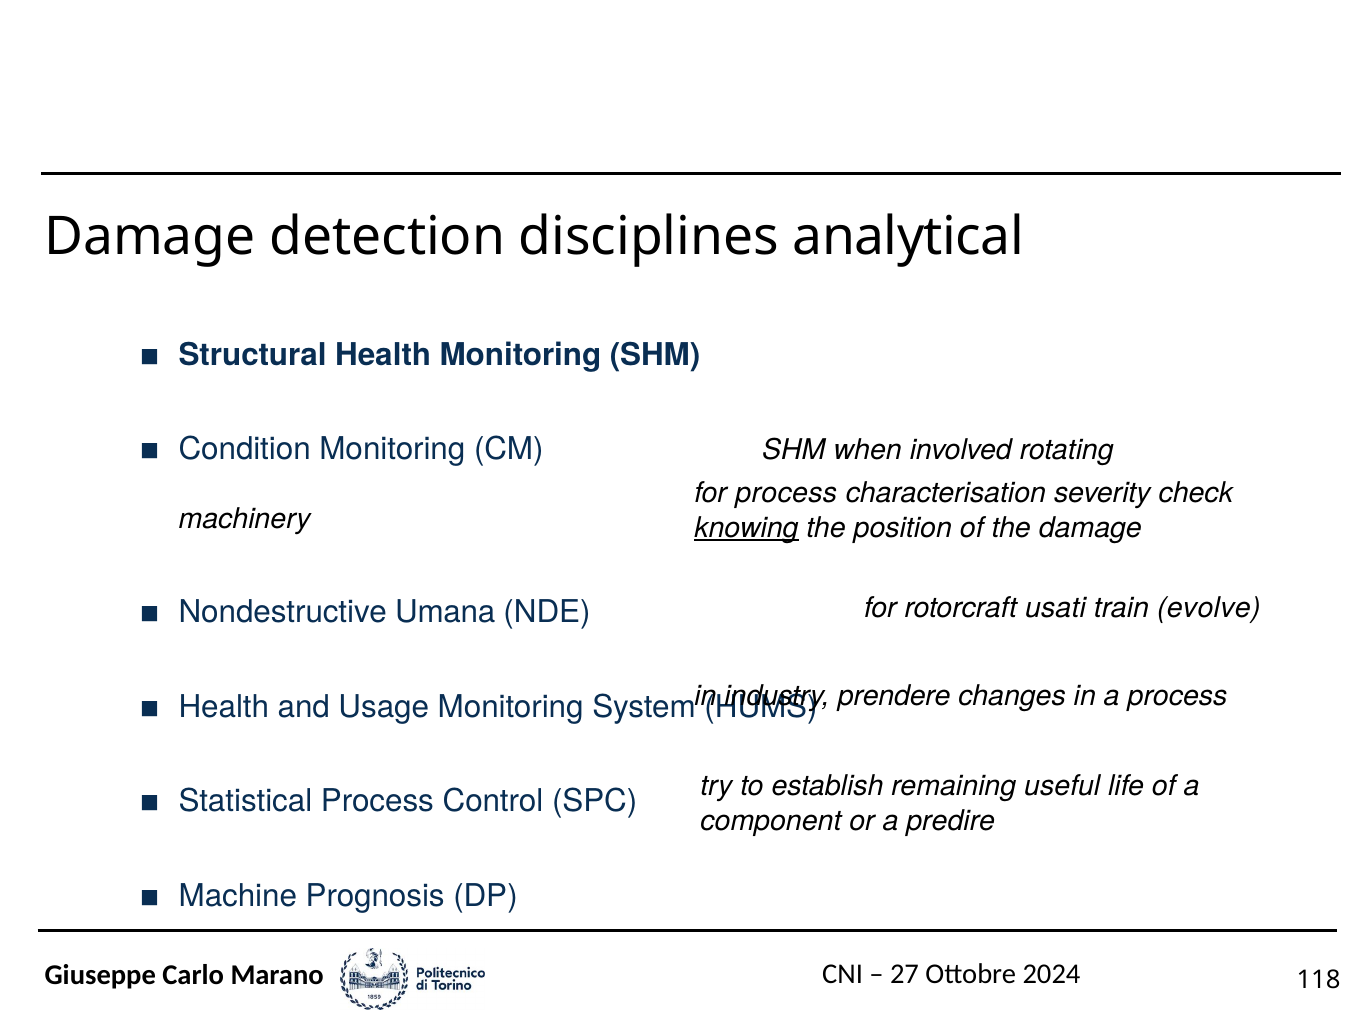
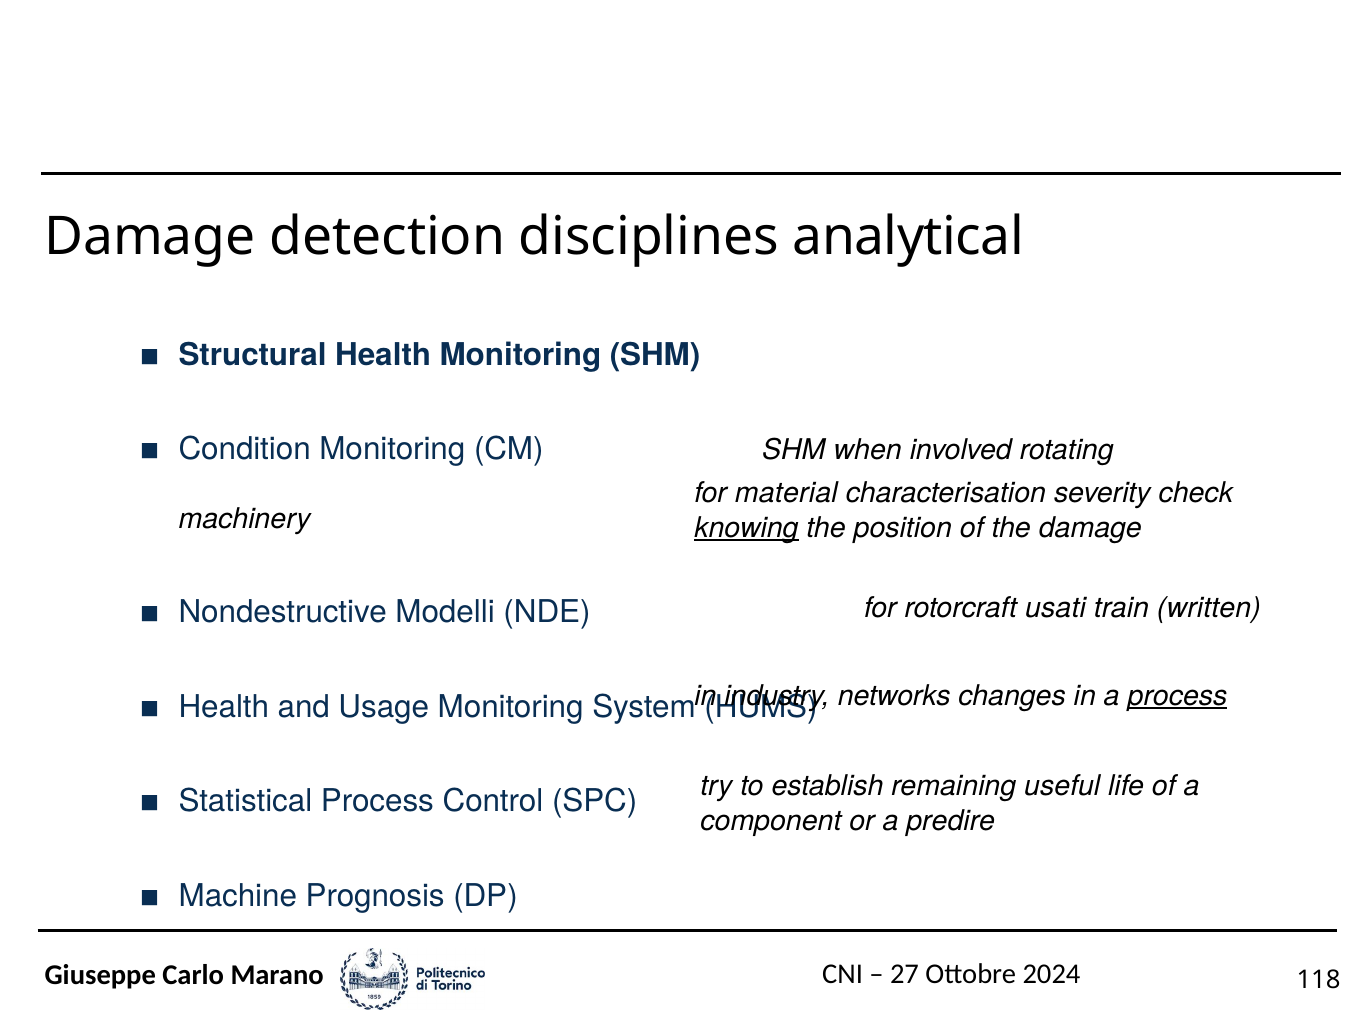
for process: process -> material
evolve: evolve -> written
Umana: Umana -> Modelli
prendere: prendere -> networks
process at (1178, 696) underline: none -> present
